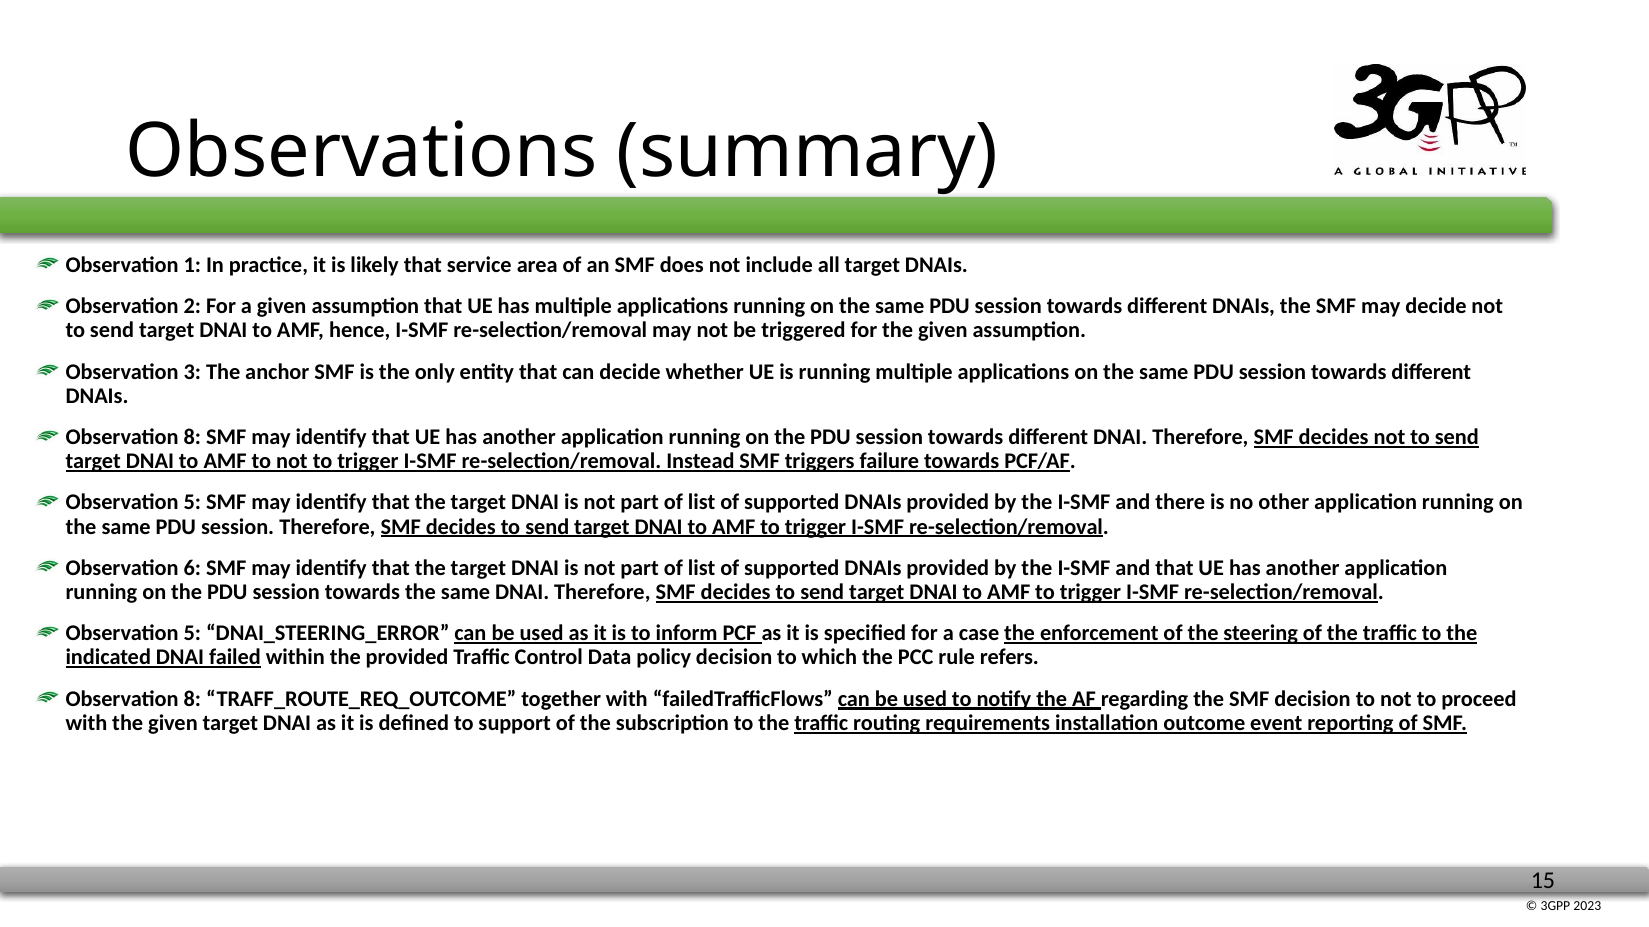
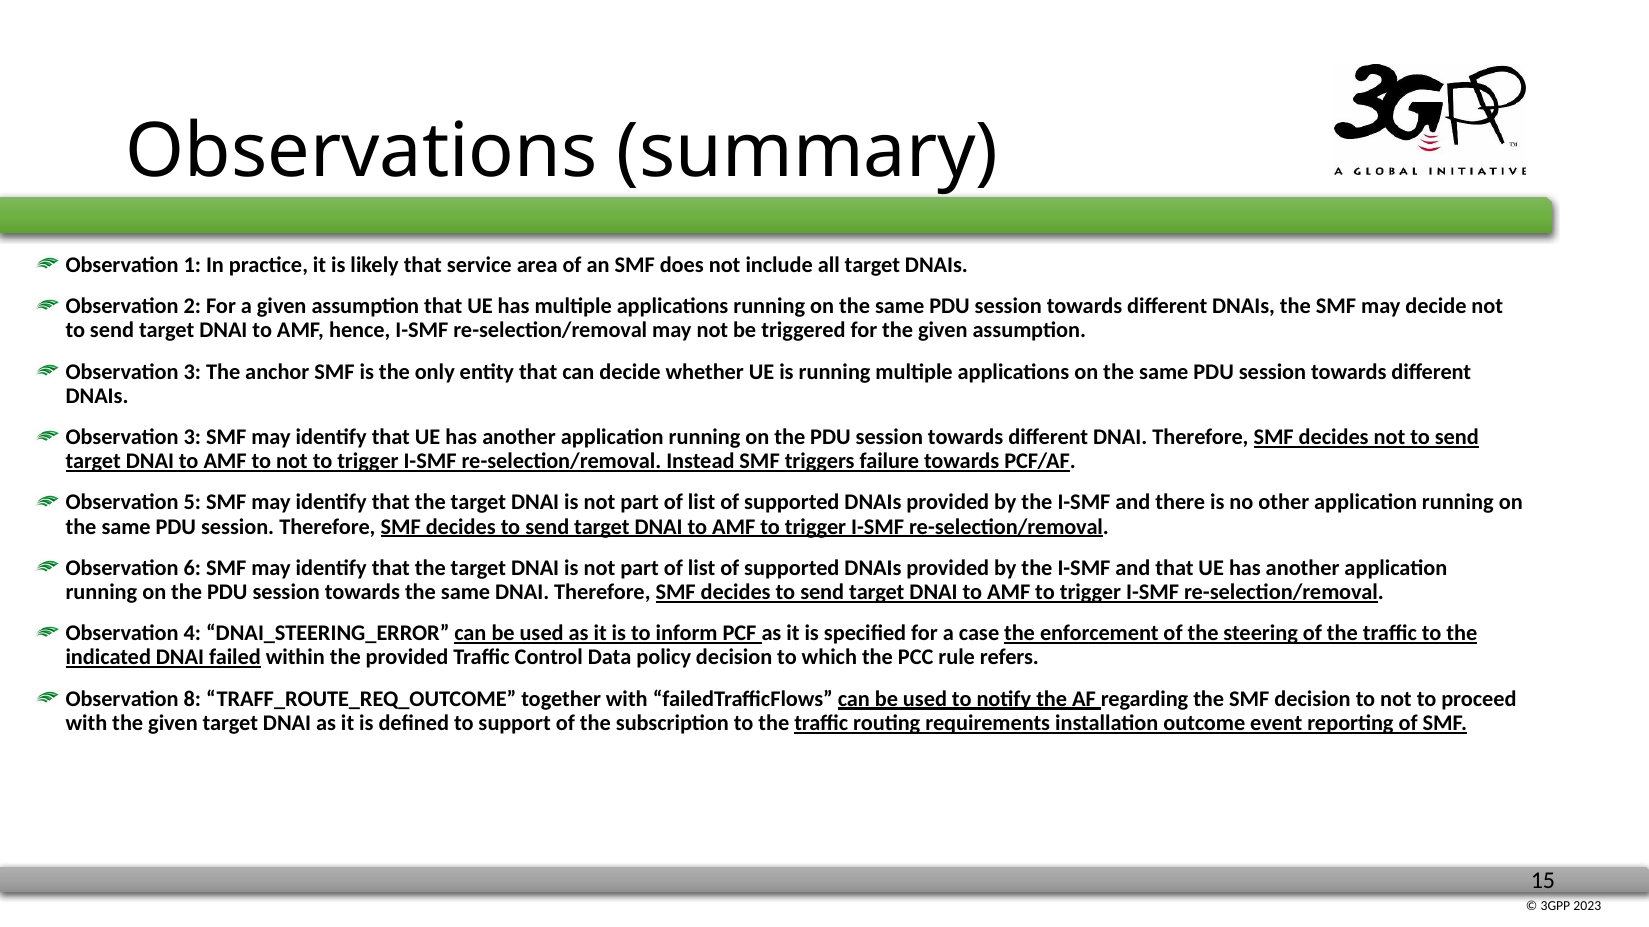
8 at (192, 437): 8 -> 3
5 at (192, 634): 5 -> 4
